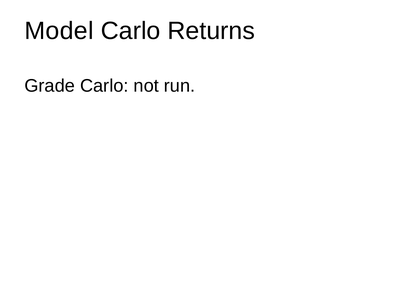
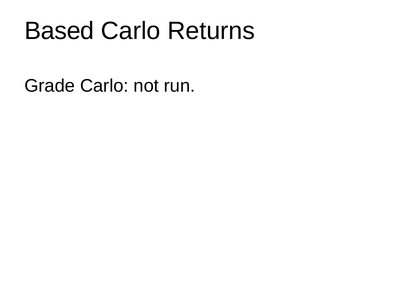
Model: Model -> Based
